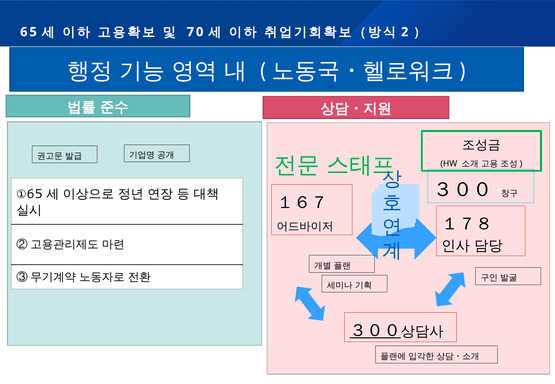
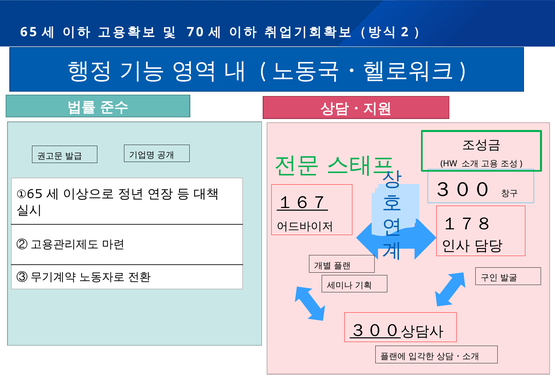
１６７ underline: none -> present
